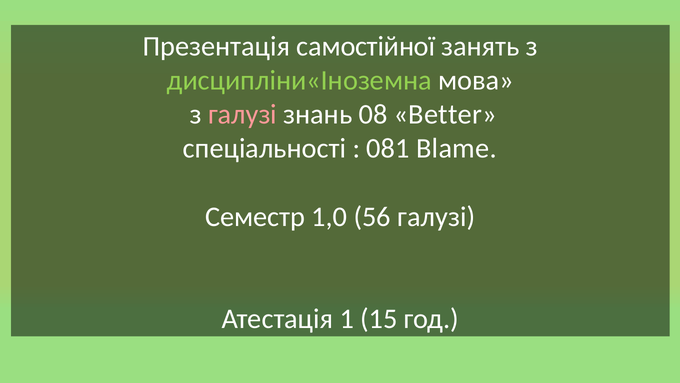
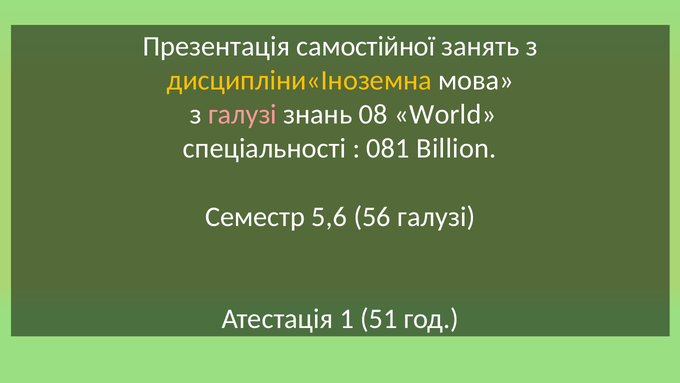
дисципліни«Іноземна colour: light green -> yellow
Better: Better -> World
Blame: Blame -> Billion
1,0: 1,0 -> 5,6
15: 15 -> 51
